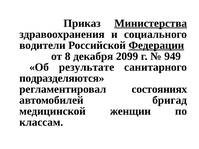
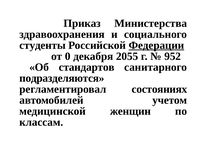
Министерства underline: present -> none
водители: водители -> студенты
8: 8 -> 0
2099: 2099 -> 2055
949: 949 -> 952
результате: результате -> стандартов
бригад: бригад -> учетом
